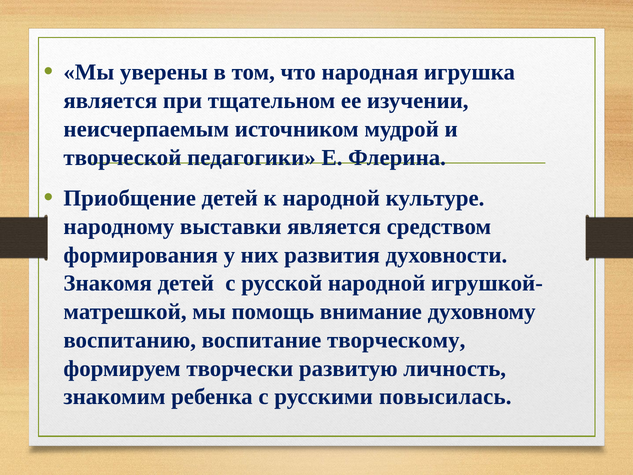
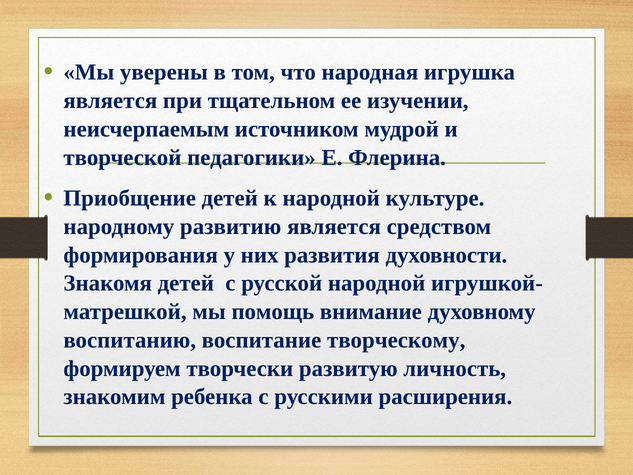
выставки: выставки -> развитию
повысилась: повысилась -> расширения
